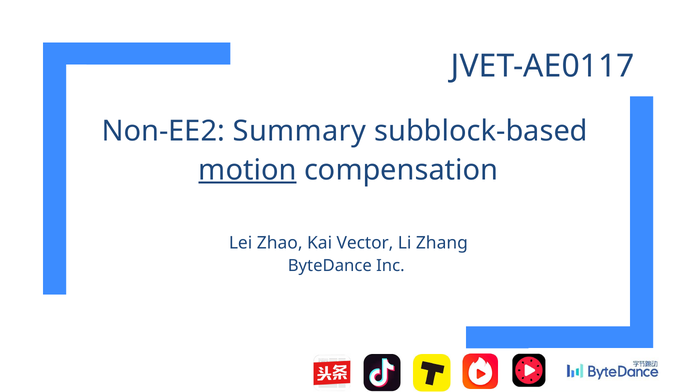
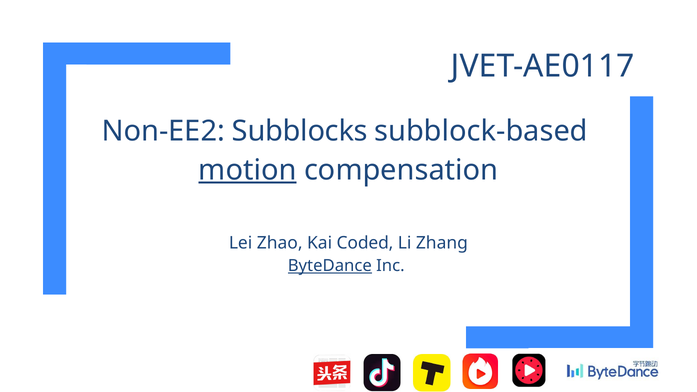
Summary: Summary -> Subblocks
Vector: Vector -> Coded
ByteDance underline: none -> present
